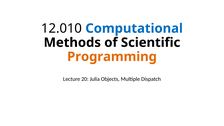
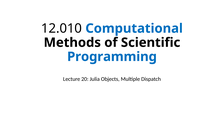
Programming colour: orange -> blue
